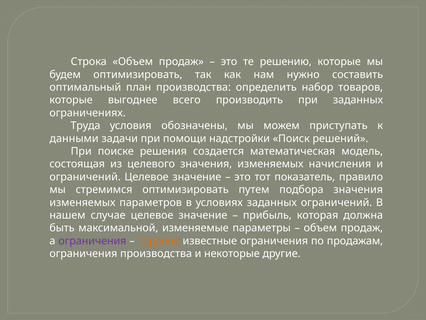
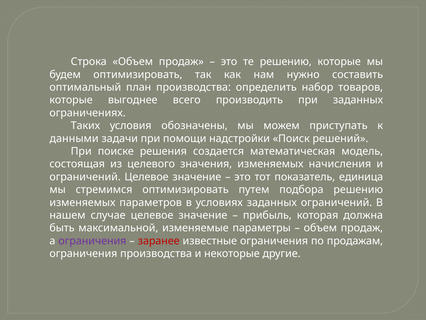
Труда: Труда -> Таких
правило: правило -> единица
подбора значения: значения -> решению
заранее colour: orange -> red
